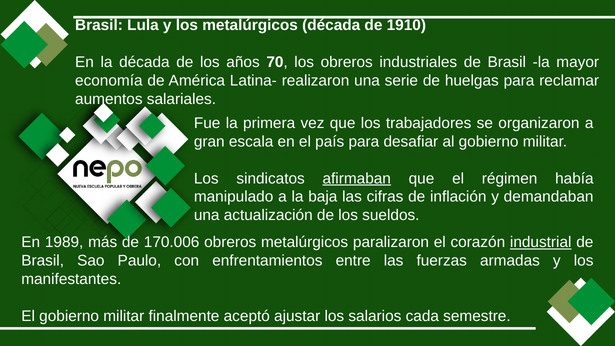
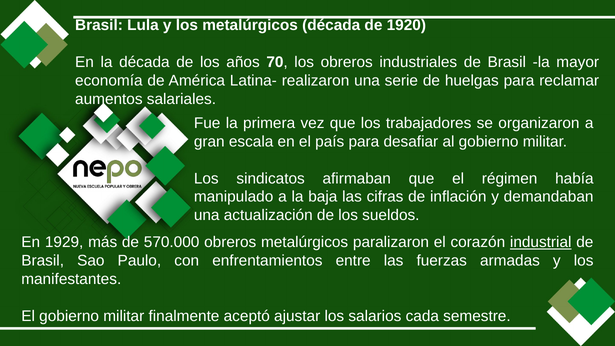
1910: 1910 -> 1920
afirmaban underline: present -> none
1989: 1989 -> 1929
170.006: 170.006 -> 570.000
